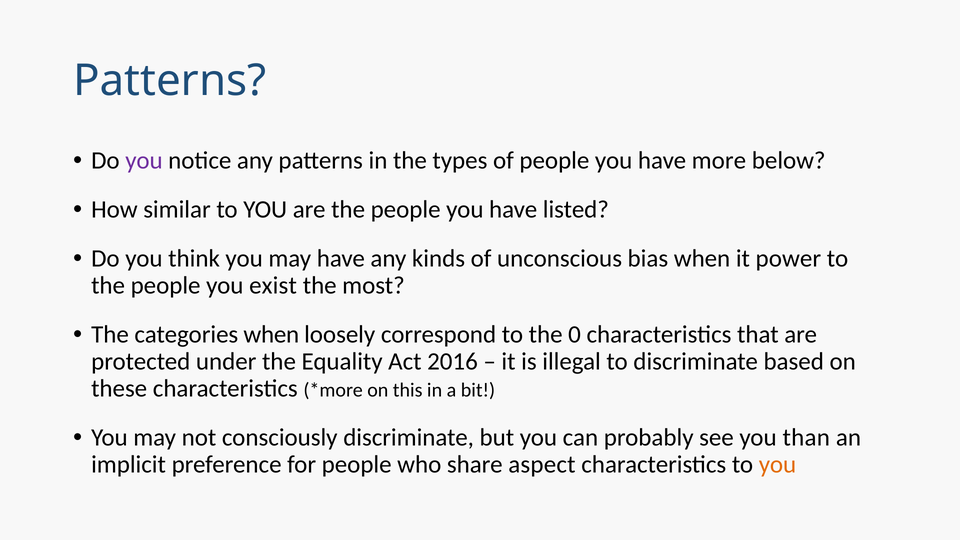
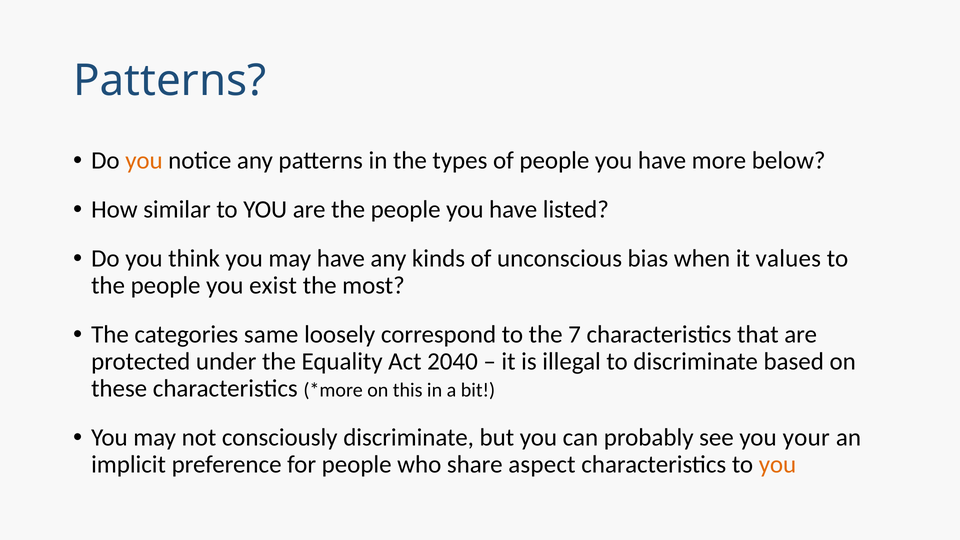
you at (144, 161) colour: purple -> orange
power: power -> values
categories when: when -> same
0: 0 -> 7
2016: 2016 -> 2040
than: than -> your
